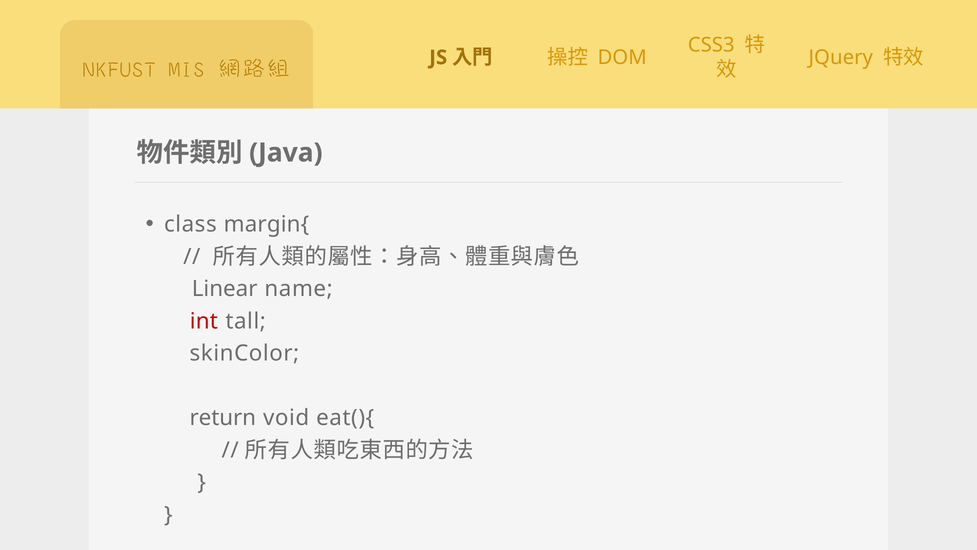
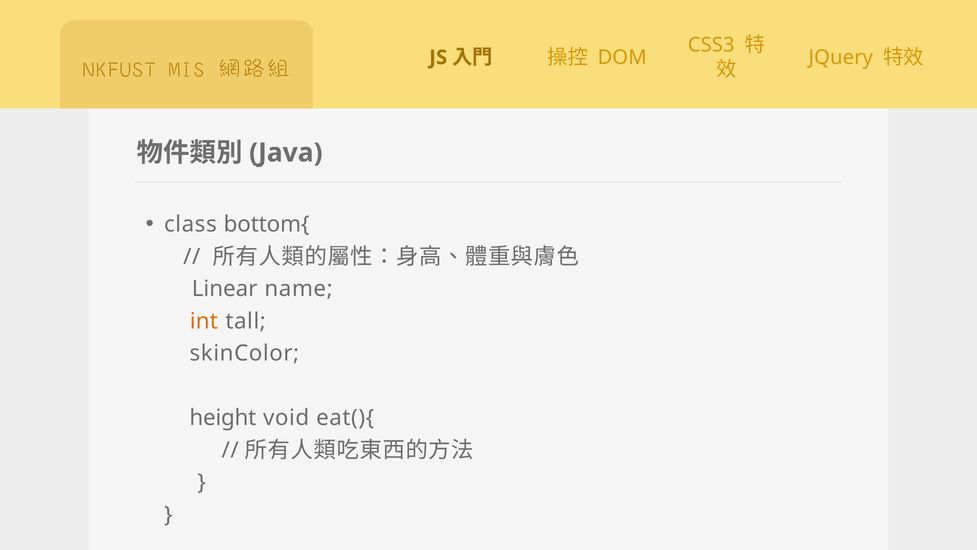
margin{: margin{ -> bottom{
int colour: red -> orange
return: return -> height
